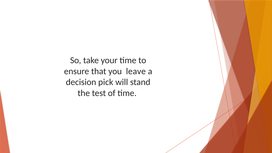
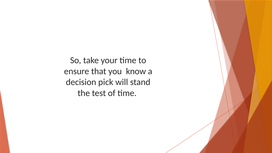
leave: leave -> know
